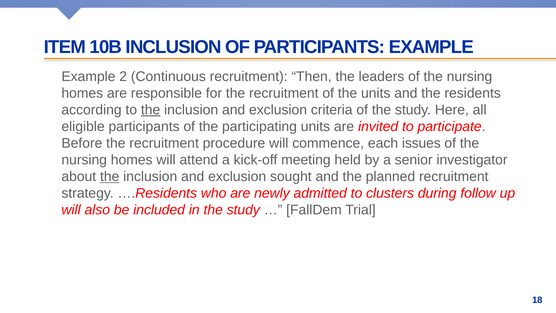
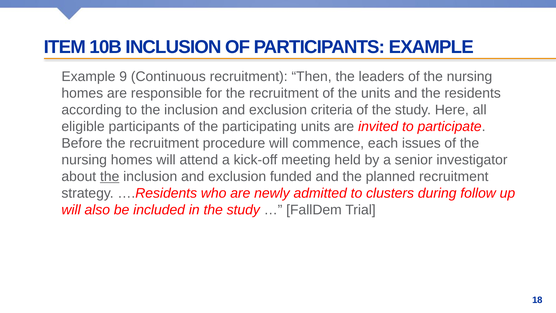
2: 2 -> 9
the at (151, 110) underline: present -> none
sought: sought -> funded
